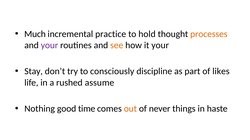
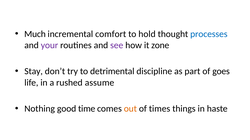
practice: practice -> comfort
processes colour: orange -> blue
see colour: orange -> purple
it your: your -> zone
consciously: consciously -> detrimental
likes: likes -> goes
never: never -> times
